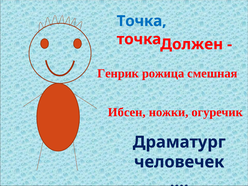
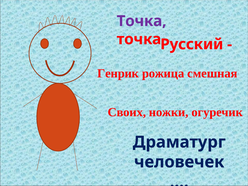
Точка at (142, 21) colour: blue -> purple
Должен: Должен -> Русский
Ибсен: Ибсен -> Своих
